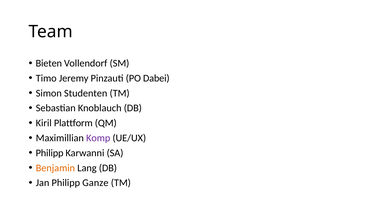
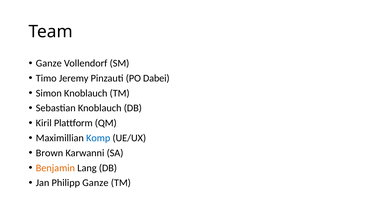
Bieten at (49, 63): Bieten -> Ganze
Simon Studenten: Studenten -> Knoblauch
Komp colour: purple -> blue
Philipp at (50, 153): Philipp -> Brown
